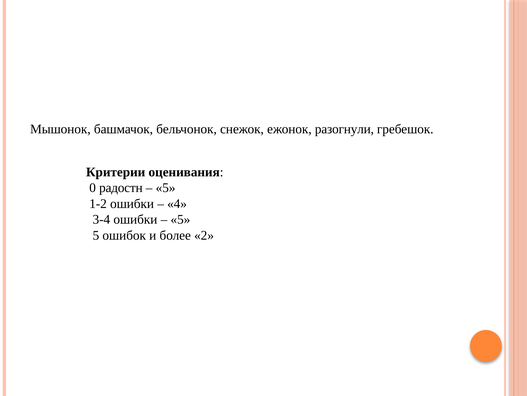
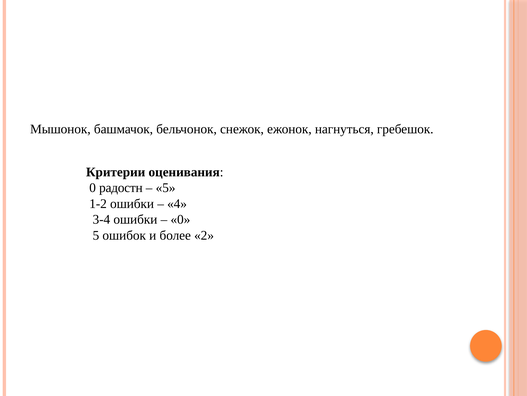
разогнули: разогнули -> нагнуться
5 at (180, 219): 5 -> 0
